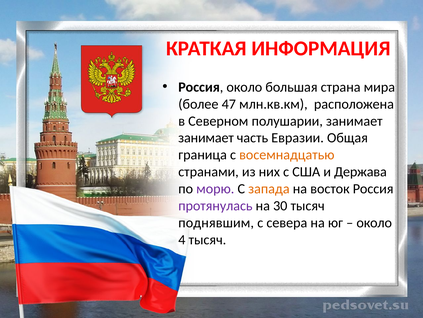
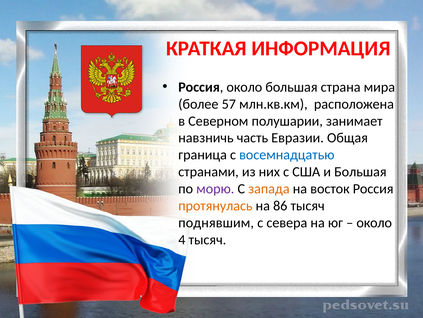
47: 47 -> 57
занимает at (206, 138): занимает -> навзничь
восемнадцатью colour: orange -> blue
и Держава: Держава -> Большая
протянулась colour: purple -> orange
30: 30 -> 86
